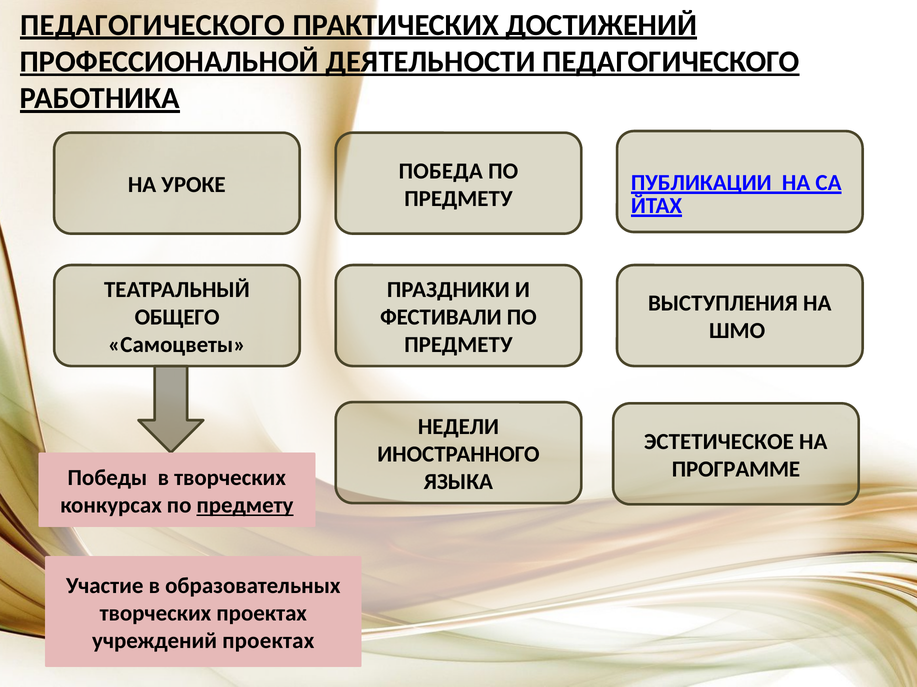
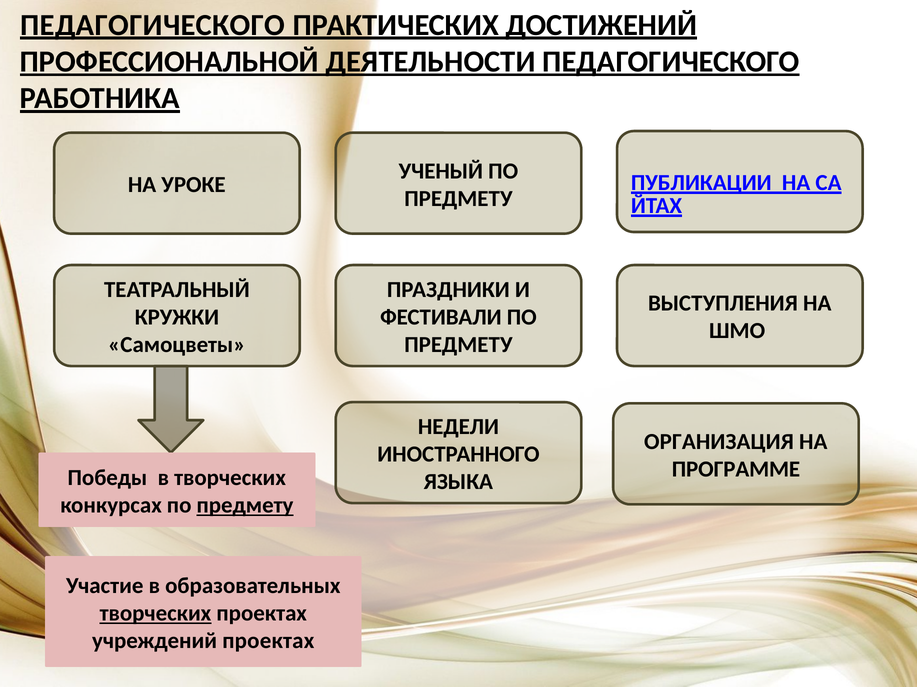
ПОБЕДА: ПОБЕДА -> УЧЕНЫЙ
ОБЩЕГО: ОБЩЕГО -> КРУЖКИ
ЭСТЕТИЧЕСКОЕ: ЭСТЕТИЧЕСКОЕ -> ОРГАНИЗАЦИЯ
творческих at (155, 614) underline: none -> present
